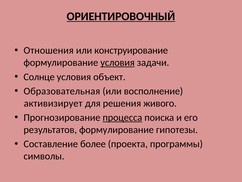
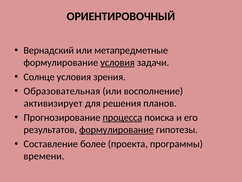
ОРИЕНТИРОВОЧНЫЙ underline: present -> none
Отношения: Отношения -> Вернадский
конструирование: конструирование -> метапредметные
объект: объект -> зрения
живого: живого -> планов
формулирование at (116, 129) underline: none -> present
символы: символы -> времени
